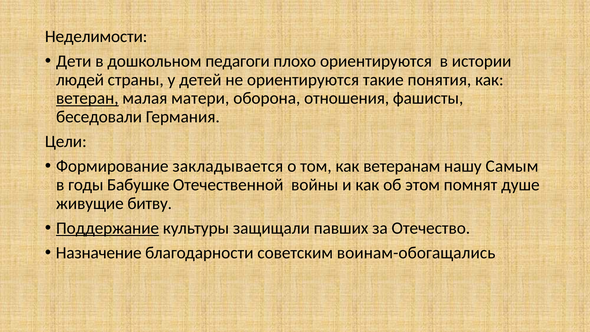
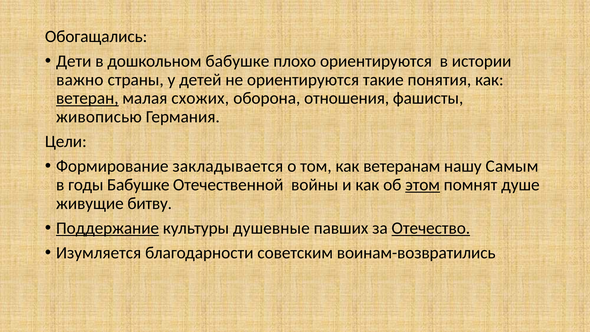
Неделимости: Неделимости -> Обогащались
дошкольном педагоги: педагоги -> бабушке
людей: людей -> важно
матери: матери -> схожих
беседовали: беседовали -> живописью
этом underline: none -> present
защищали: защищали -> душевные
Отечество underline: none -> present
Назначение: Назначение -> Изумляется
воинам-обогащались: воинам-обогащались -> воинам-возвратились
